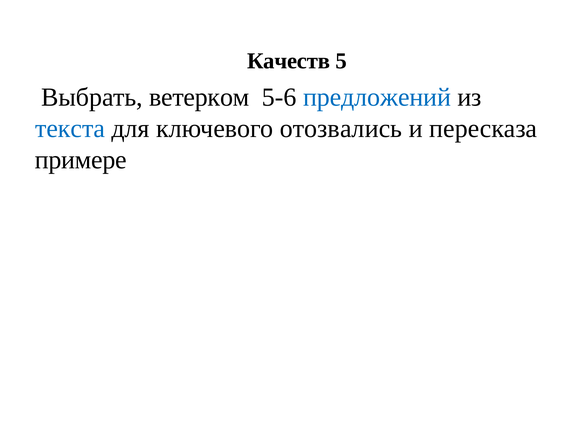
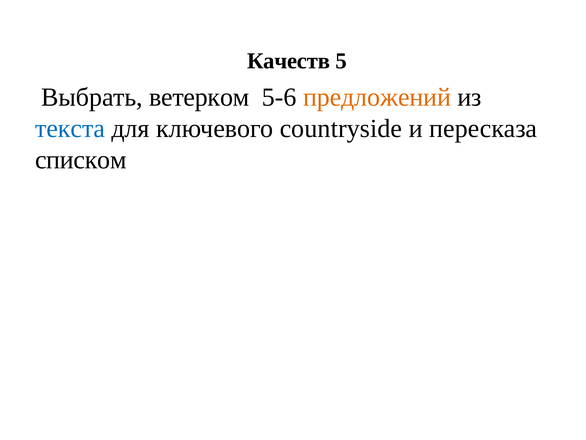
предложений colour: blue -> orange
отозвались: отозвались -> countryside
примере: примере -> списком
